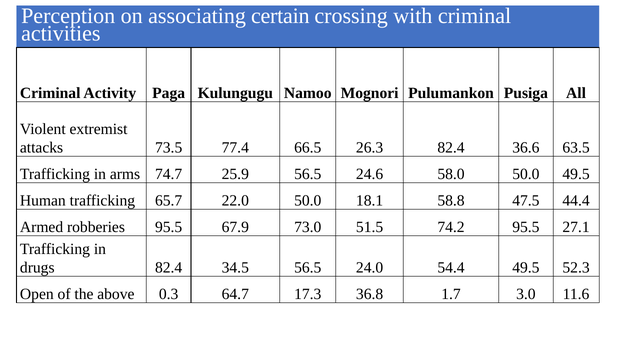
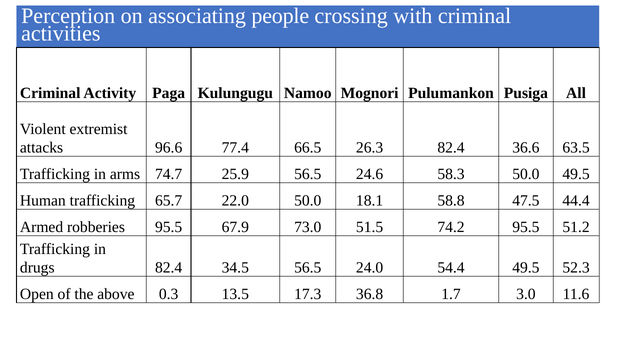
certain: certain -> people
73.5: 73.5 -> 96.6
58.0: 58.0 -> 58.3
27.1: 27.1 -> 51.2
64.7: 64.7 -> 13.5
